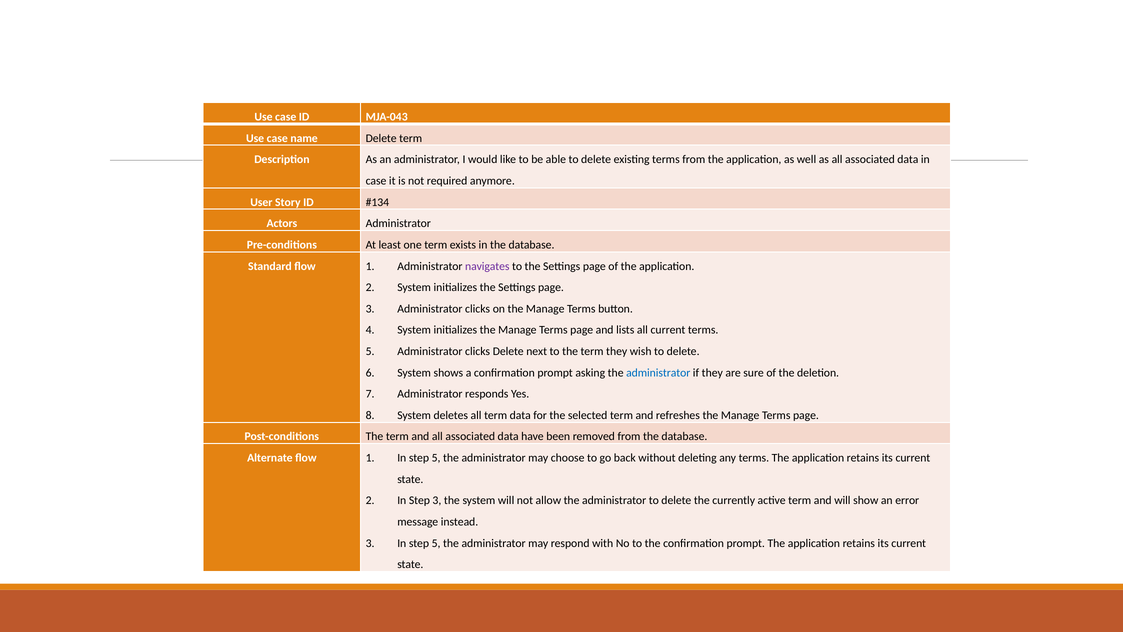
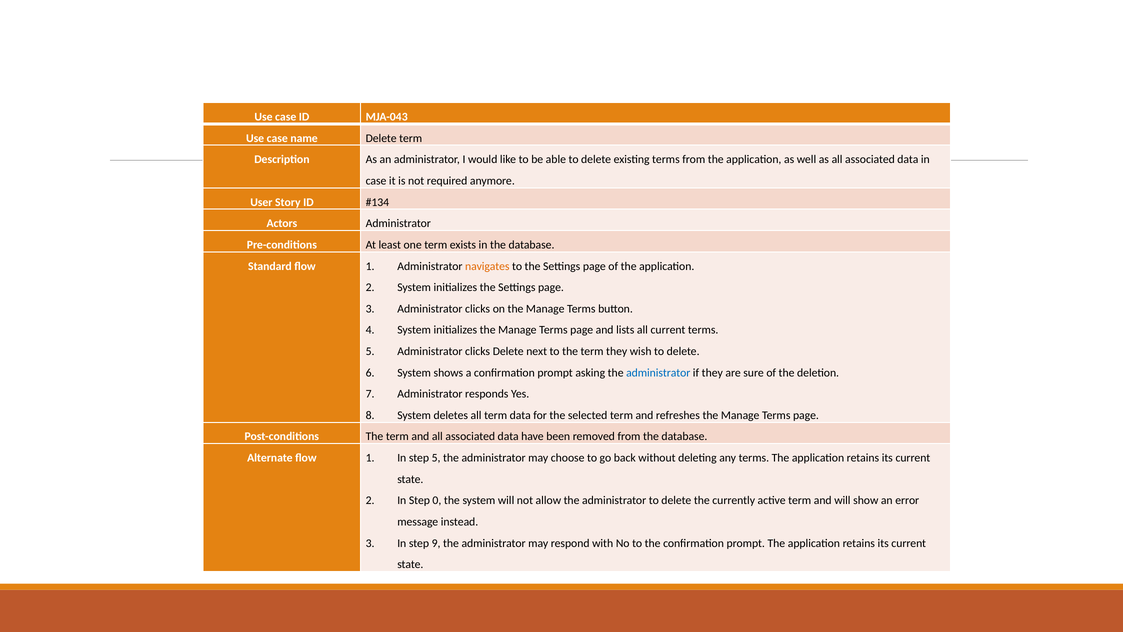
navigates colour: purple -> orange
Step 3: 3 -> 0
5 at (436, 543): 5 -> 9
